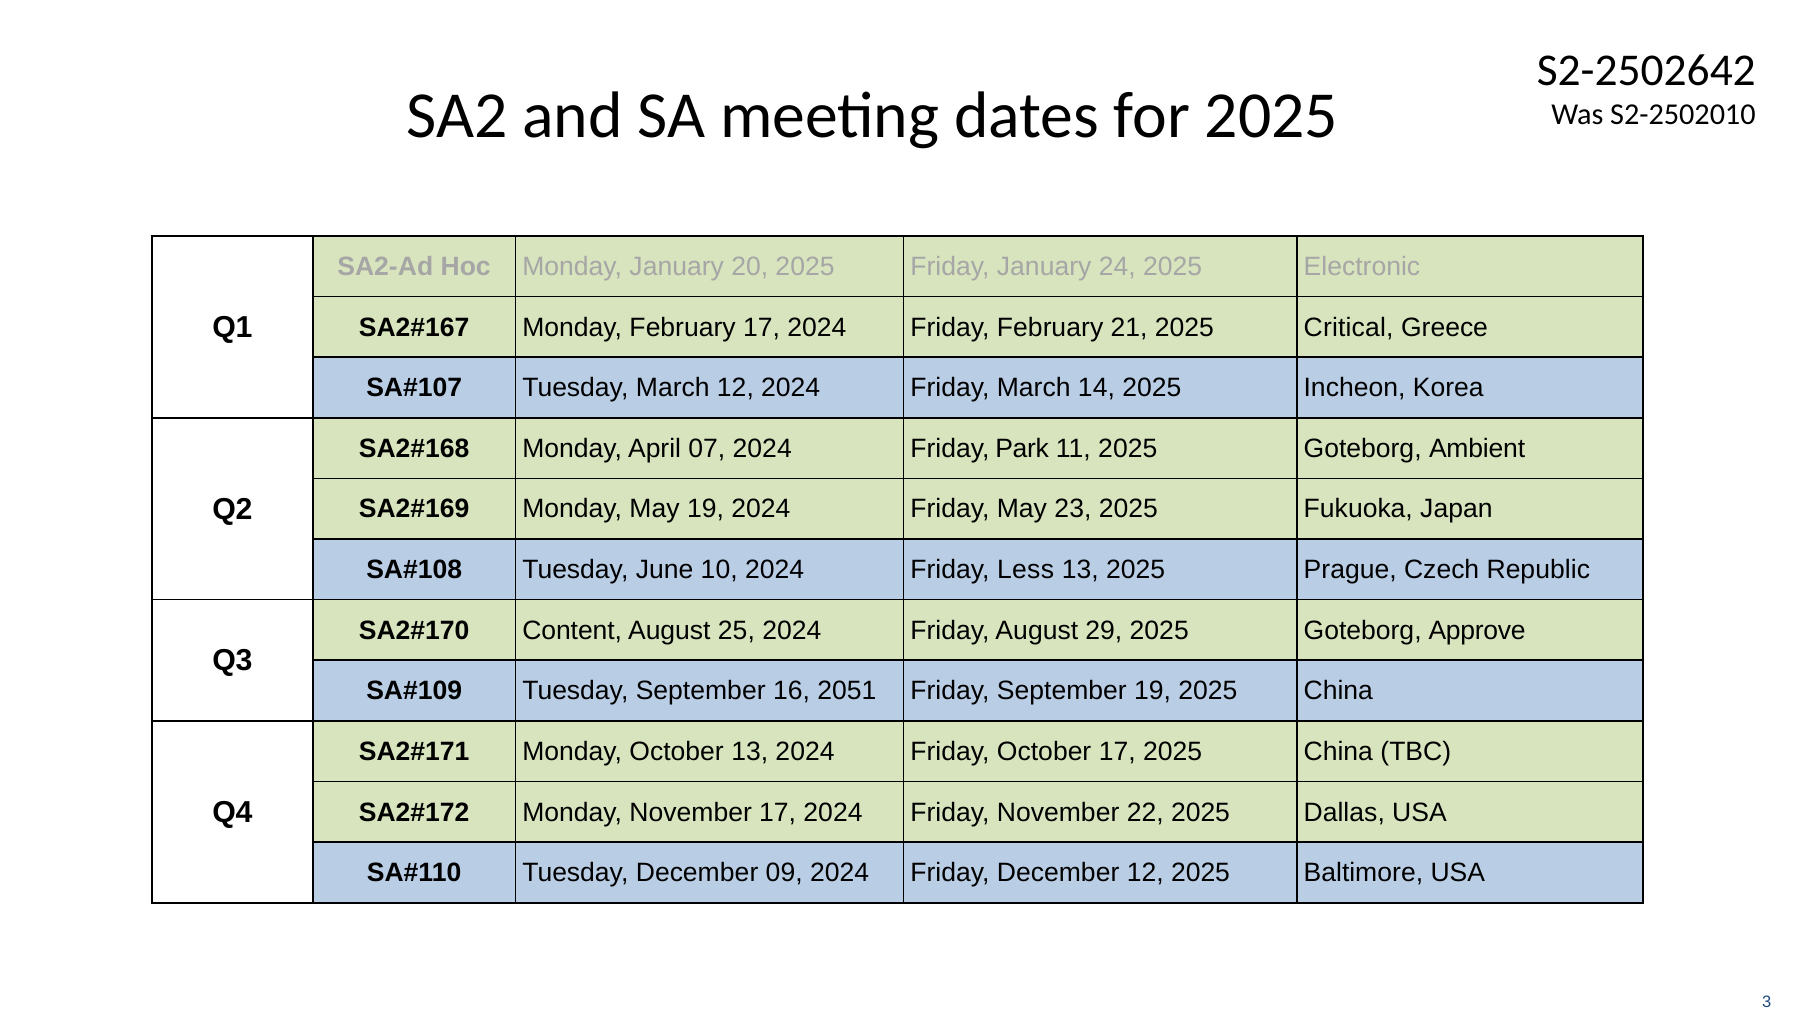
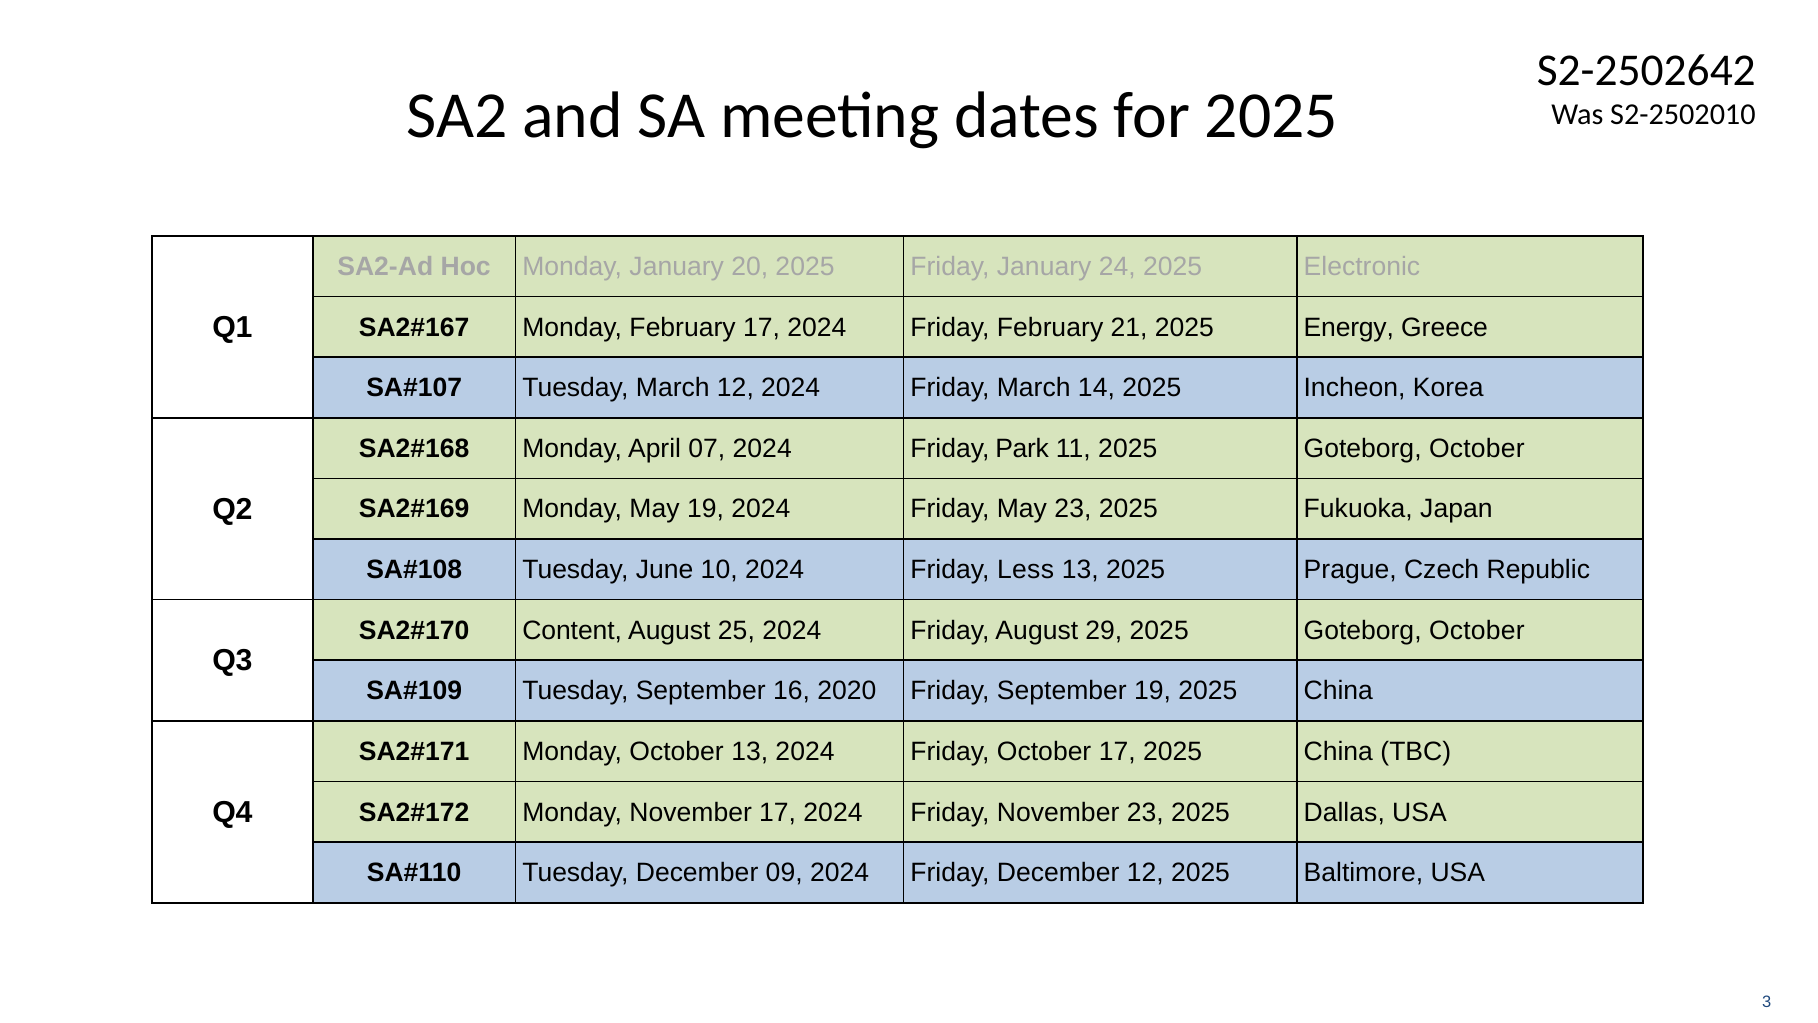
Critical: Critical -> Energy
11 2025 Goteborg Ambient: Ambient -> October
29 2025 Goteborg Approve: Approve -> October
2051: 2051 -> 2020
November 22: 22 -> 23
